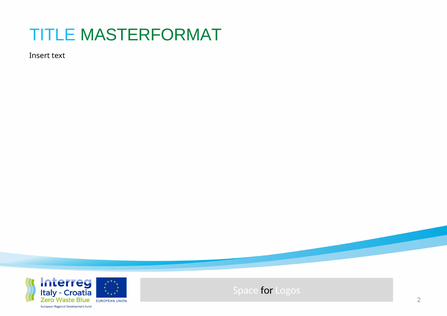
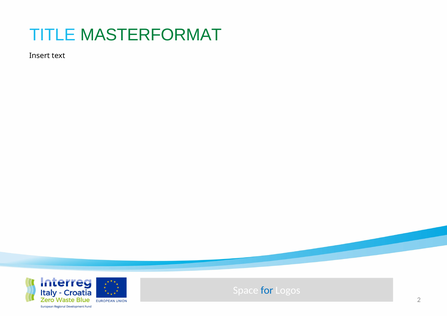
for colour: black -> blue
